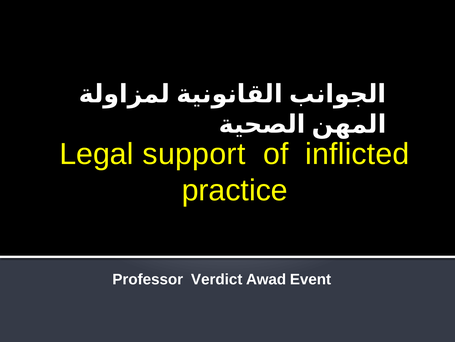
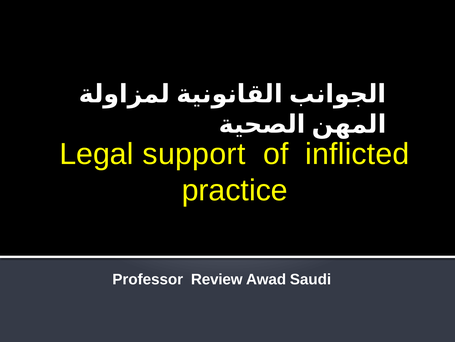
Verdict: Verdict -> Review
Event: Event -> Saudi
